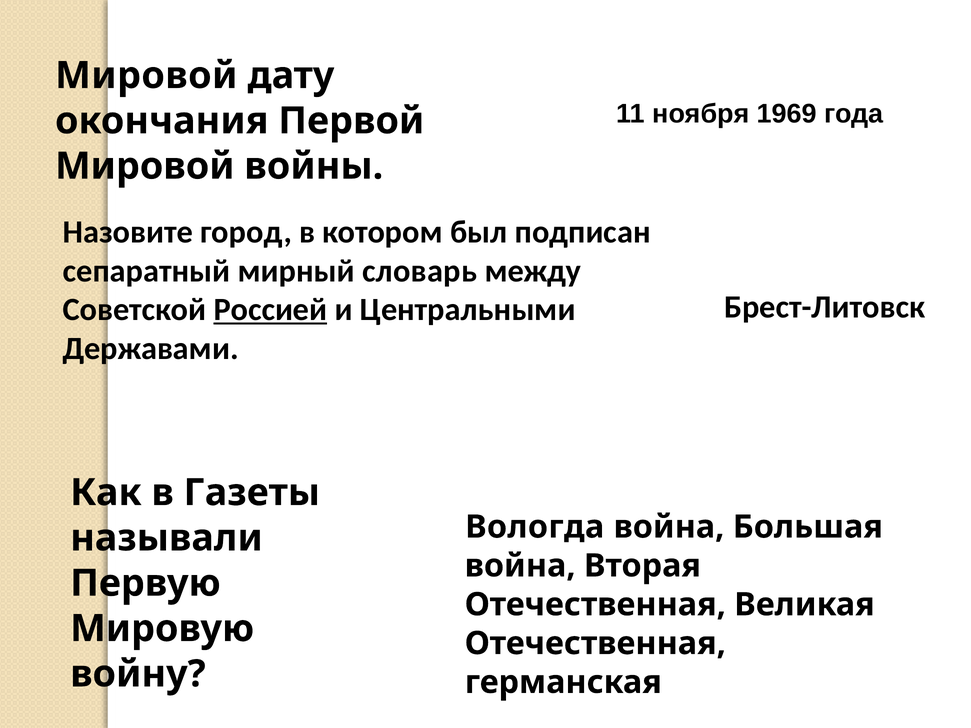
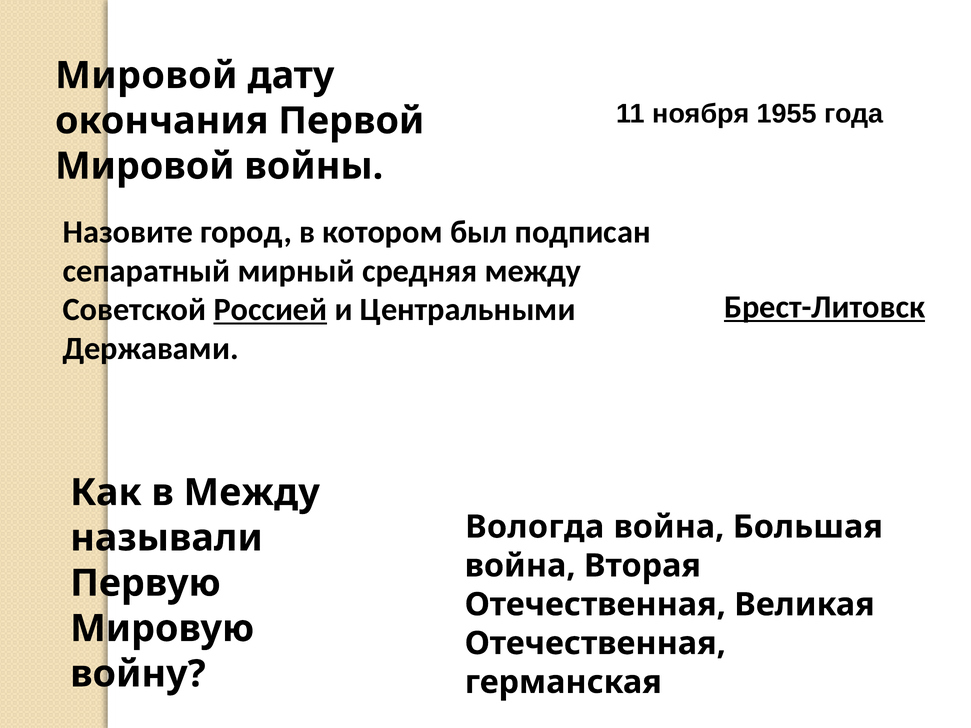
1969: 1969 -> 1955
словарь: словарь -> средняя
Брест-Литовск underline: none -> present
в Газеты: Газеты -> Между
